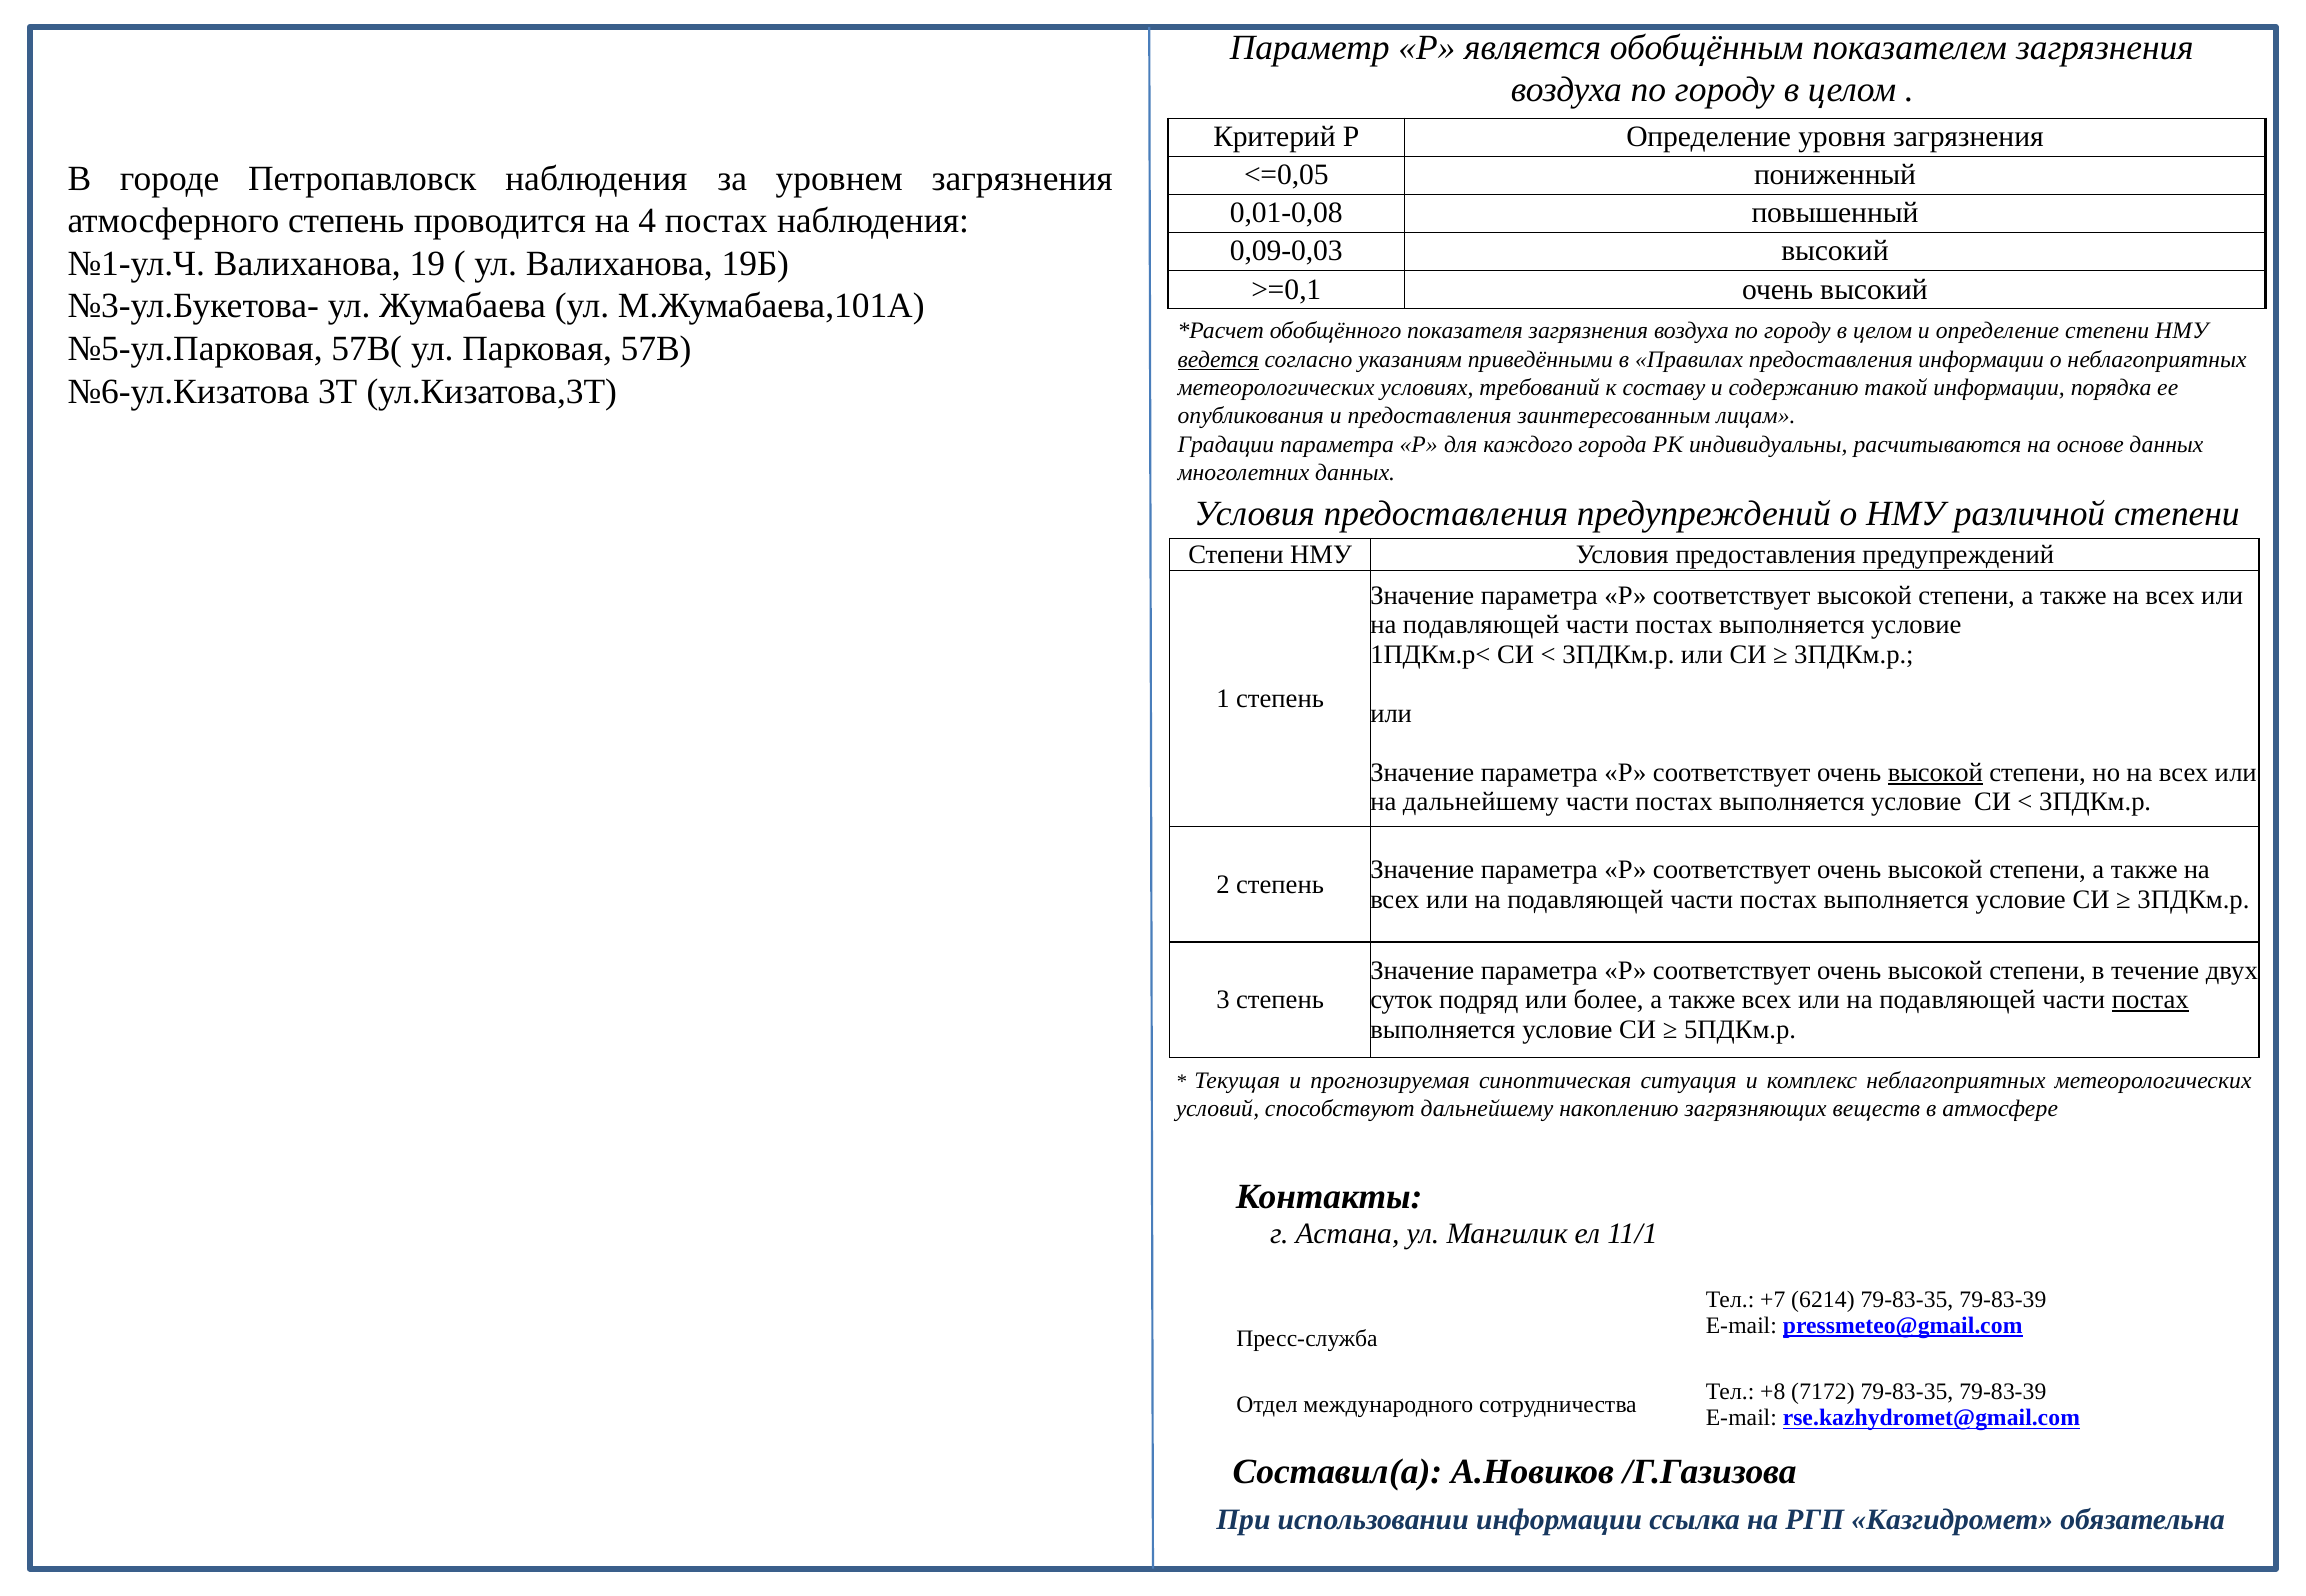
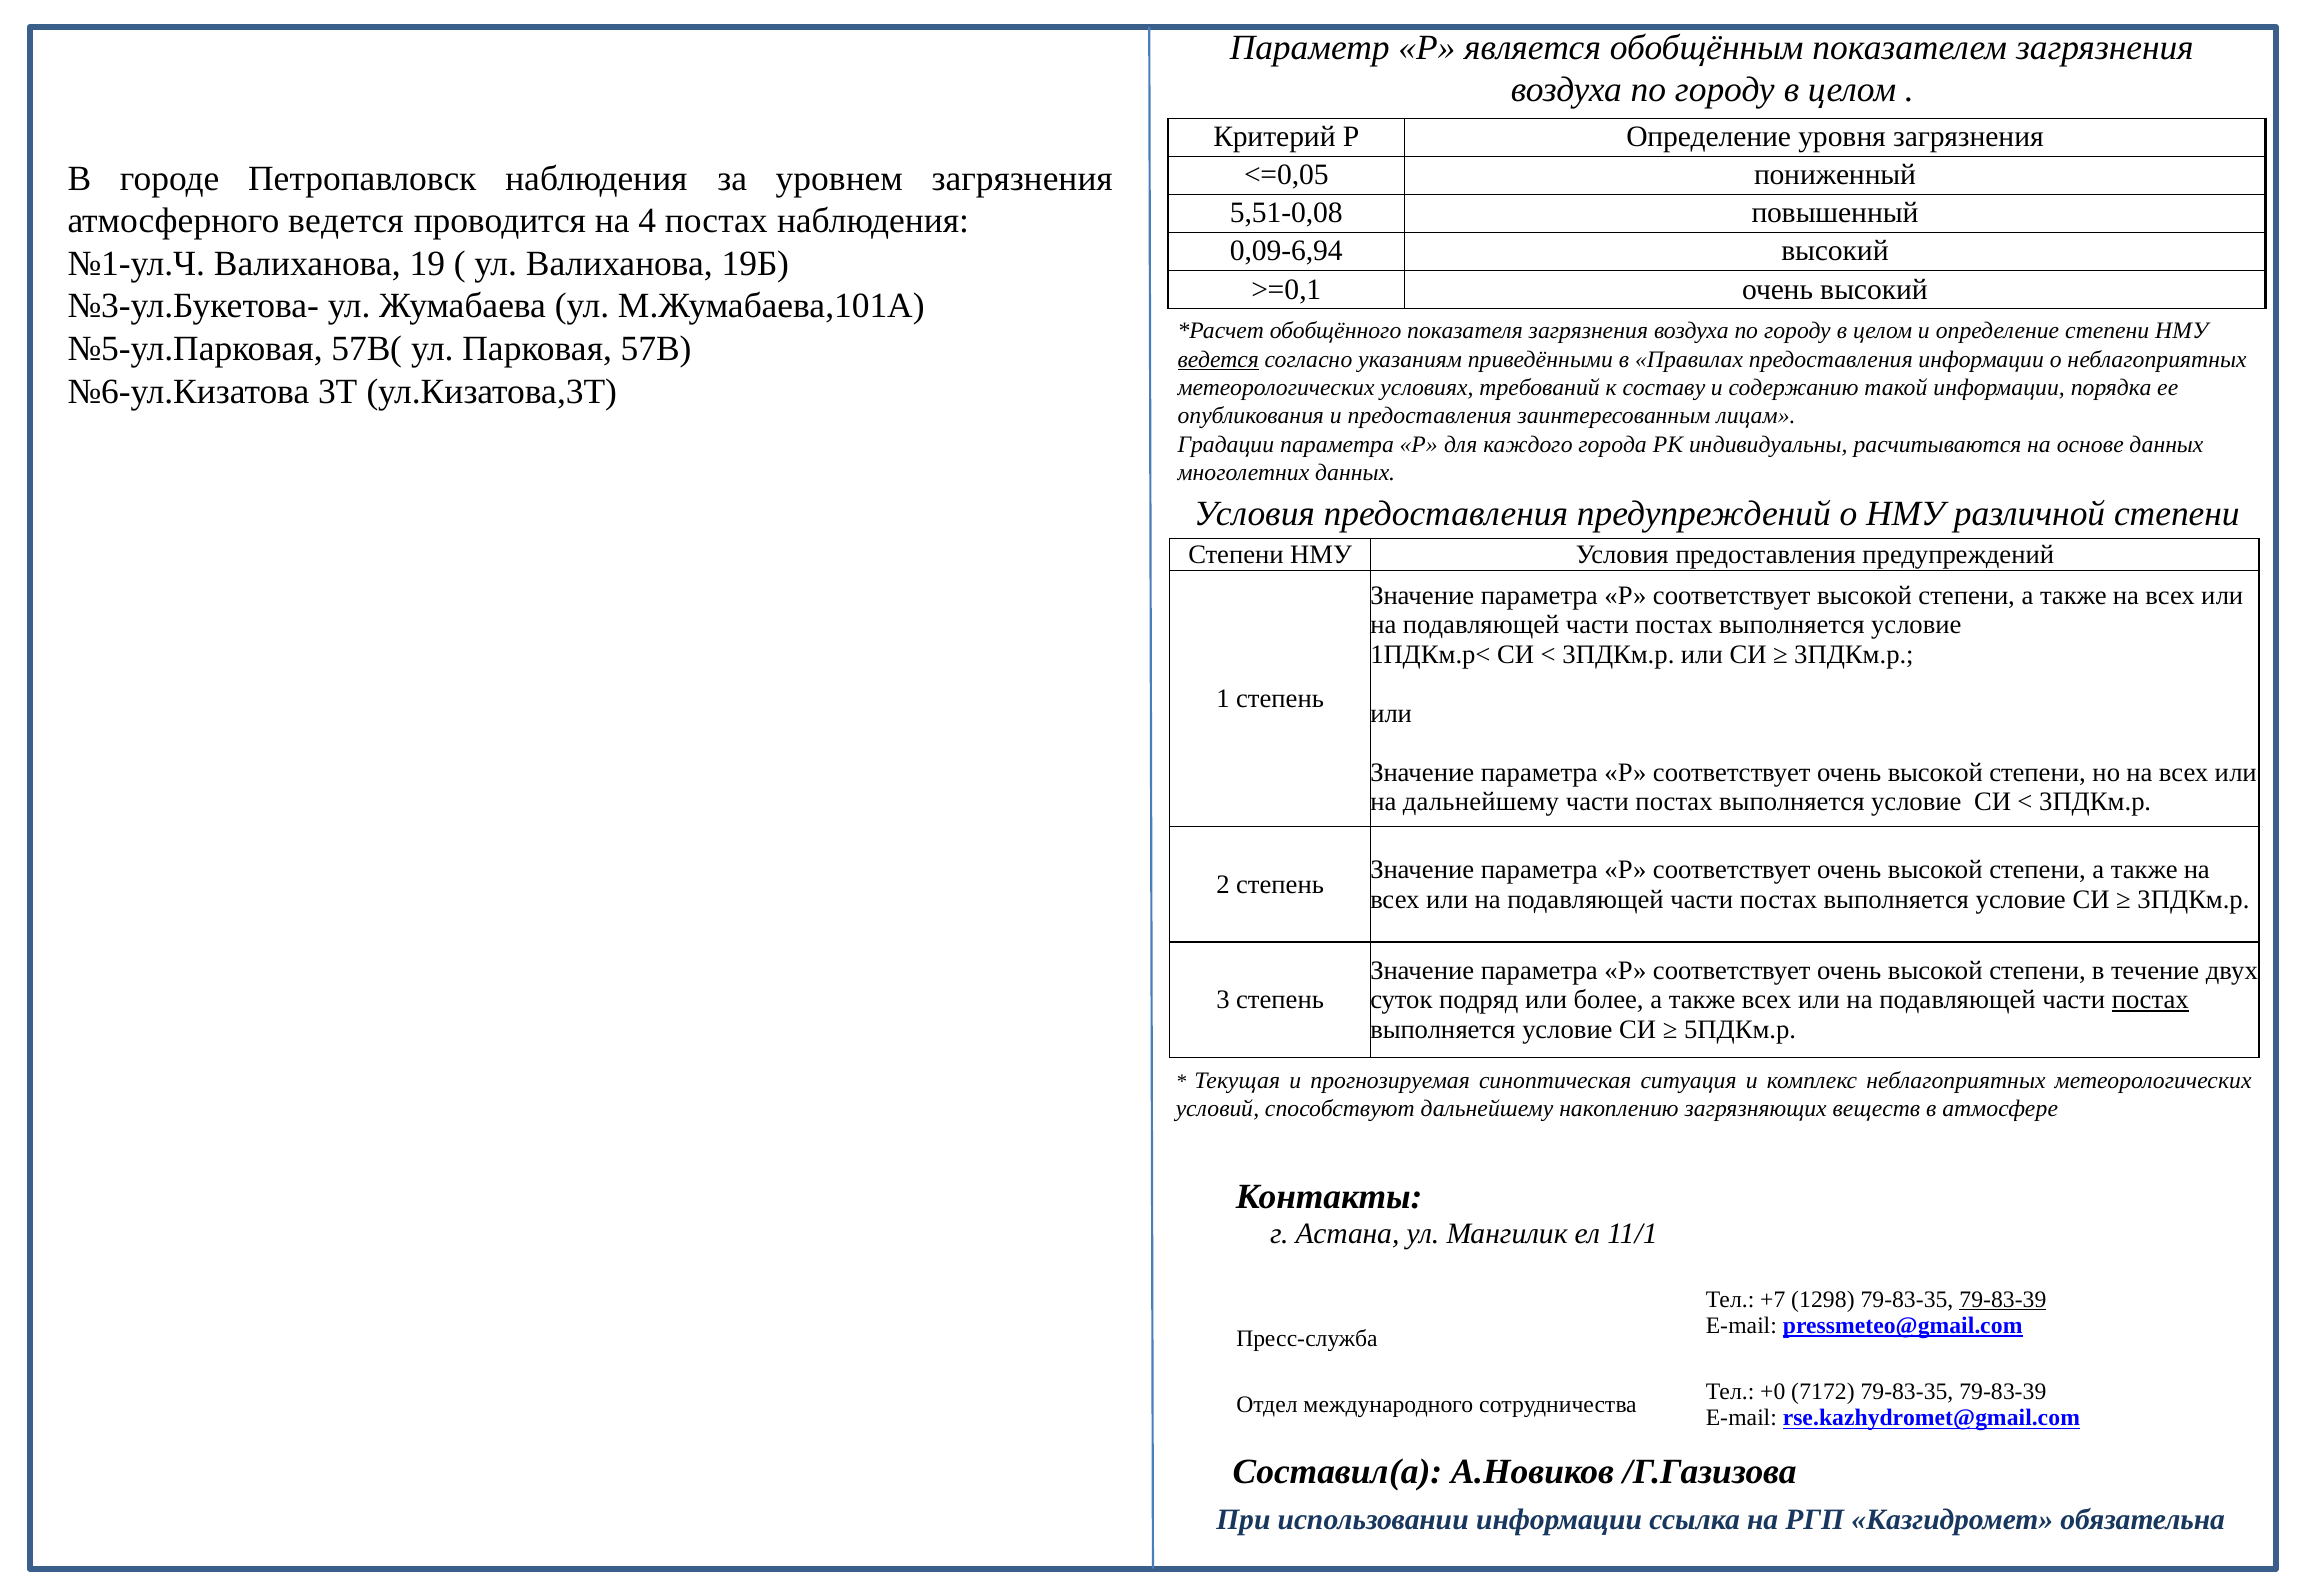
0,01-0,08: 0,01-0,08 -> 5,51-0,08
атмосферного степень: степень -> ведется
0,09-0,03: 0,09-0,03 -> 0,09-6,94
высокой at (1935, 773) underline: present -> none
6214: 6214 -> 1298
79-83-39 at (2003, 1300) underline: none -> present
+8: +8 -> +0
